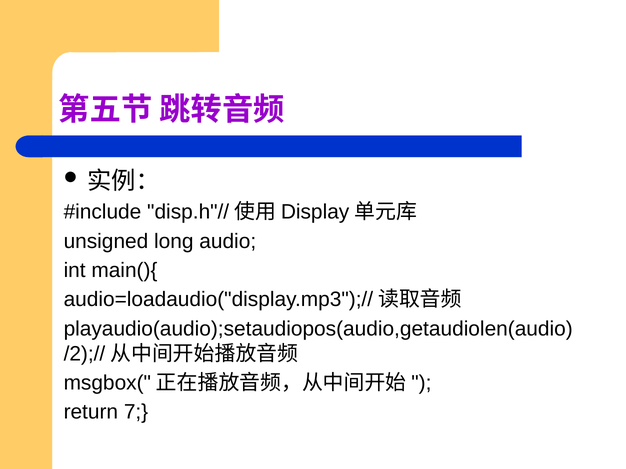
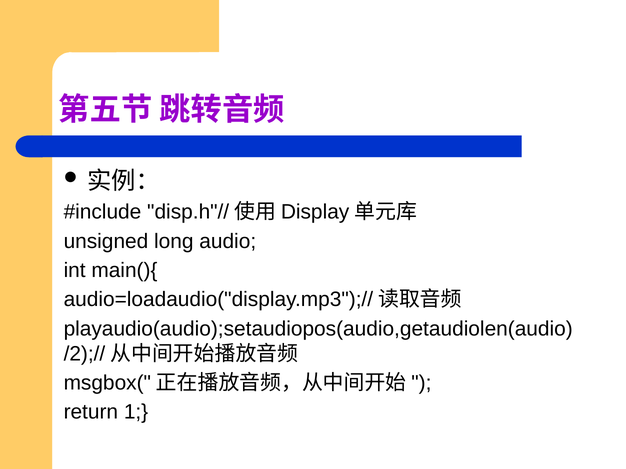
7: 7 -> 1
